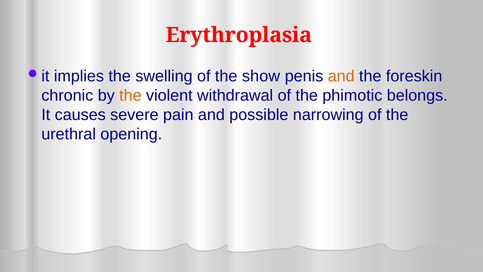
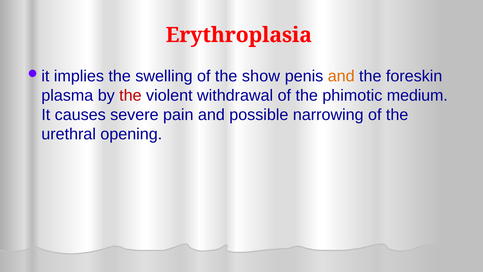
chronic: chronic -> plasma
the at (130, 95) colour: orange -> red
belongs: belongs -> medium
